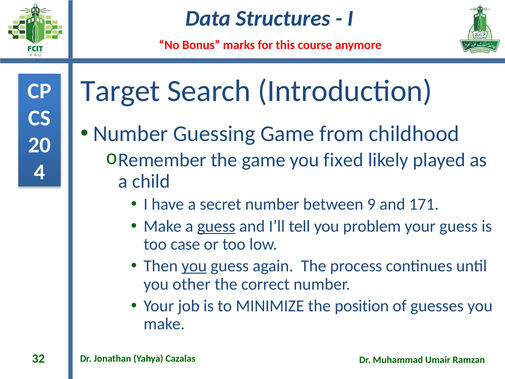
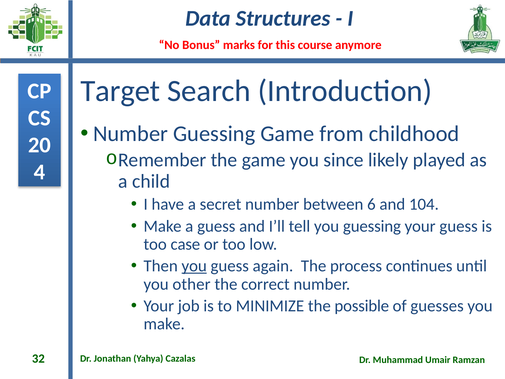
fixed: fixed -> since
9: 9 -> 6
171: 171 -> 104
guess at (216, 226) underline: present -> none
you problem: problem -> guessing
position: position -> possible
